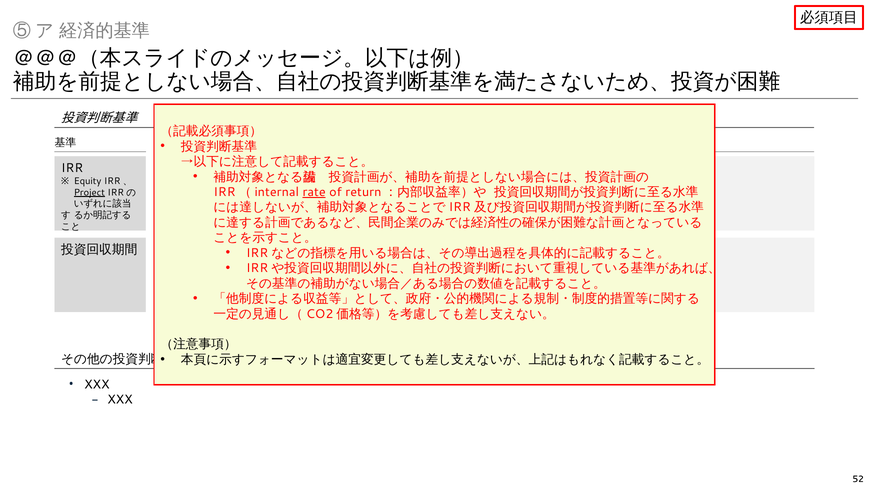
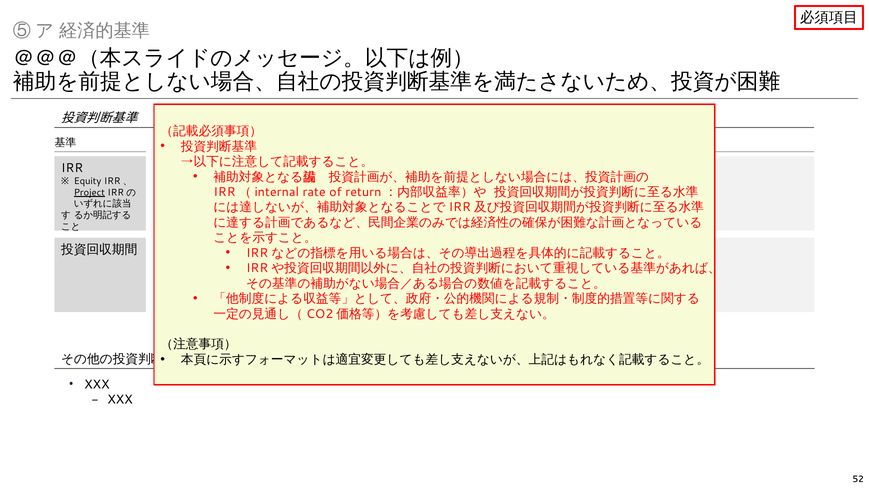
rate underline: present -> none
